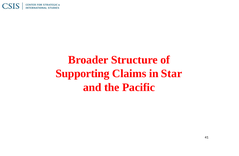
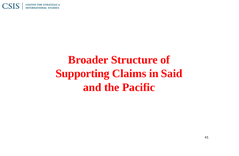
Star: Star -> Said
